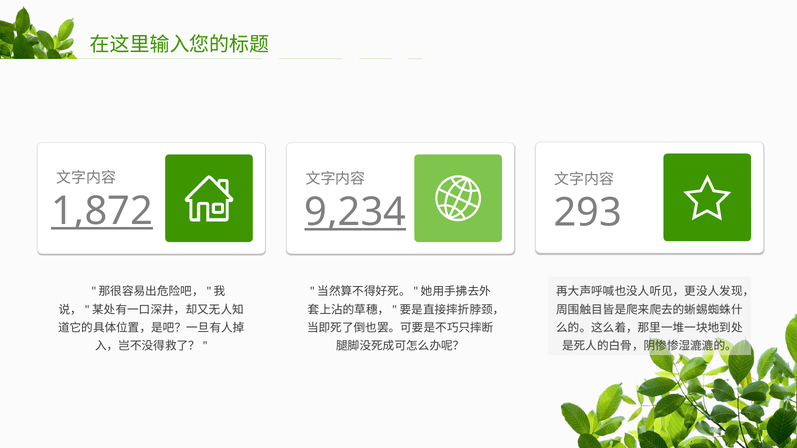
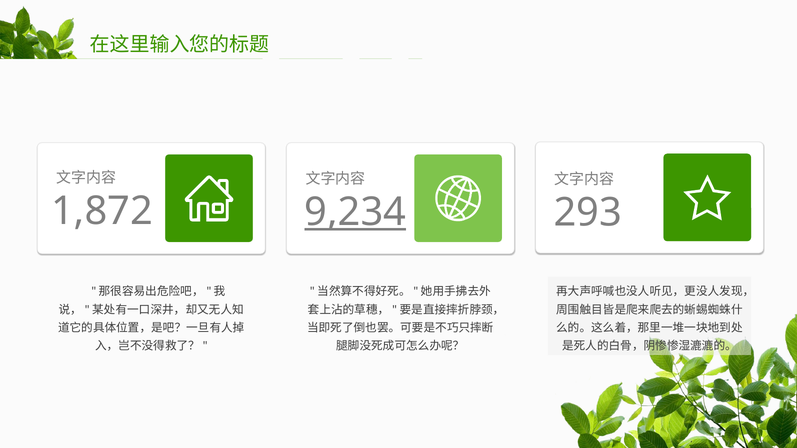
1,872 underline: present -> none
